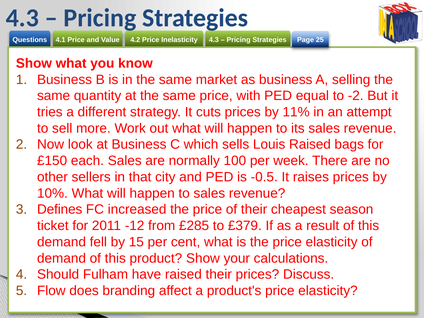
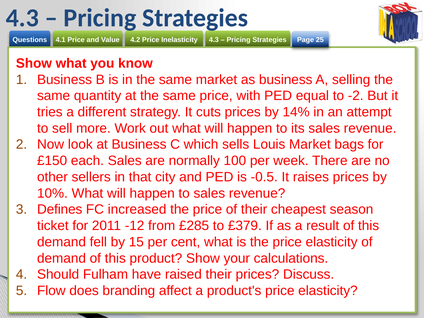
11%: 11% -> 14%
Louis Raised: Raised -> Market
